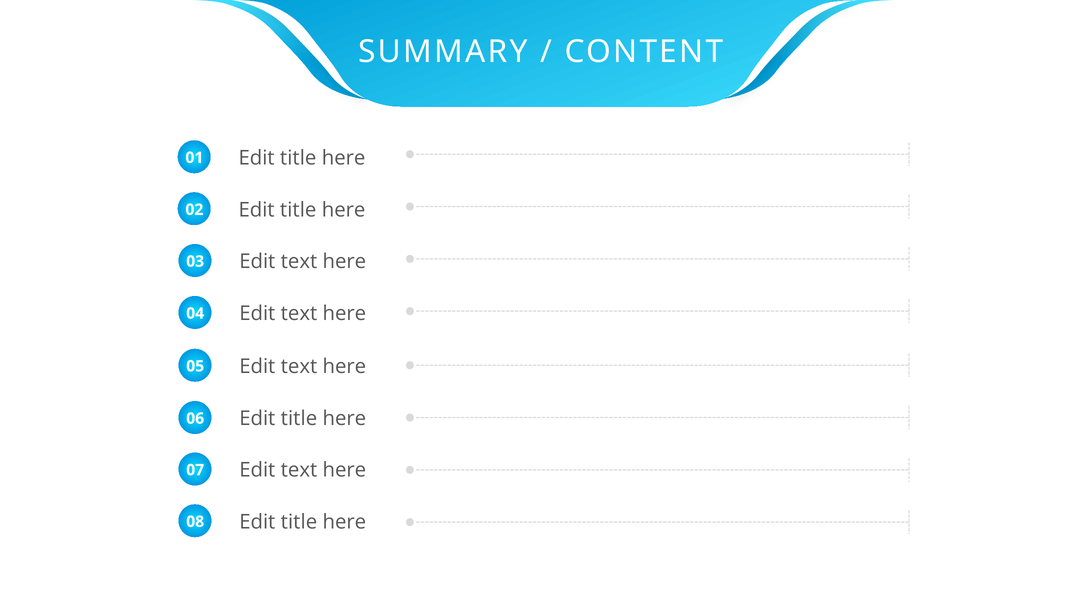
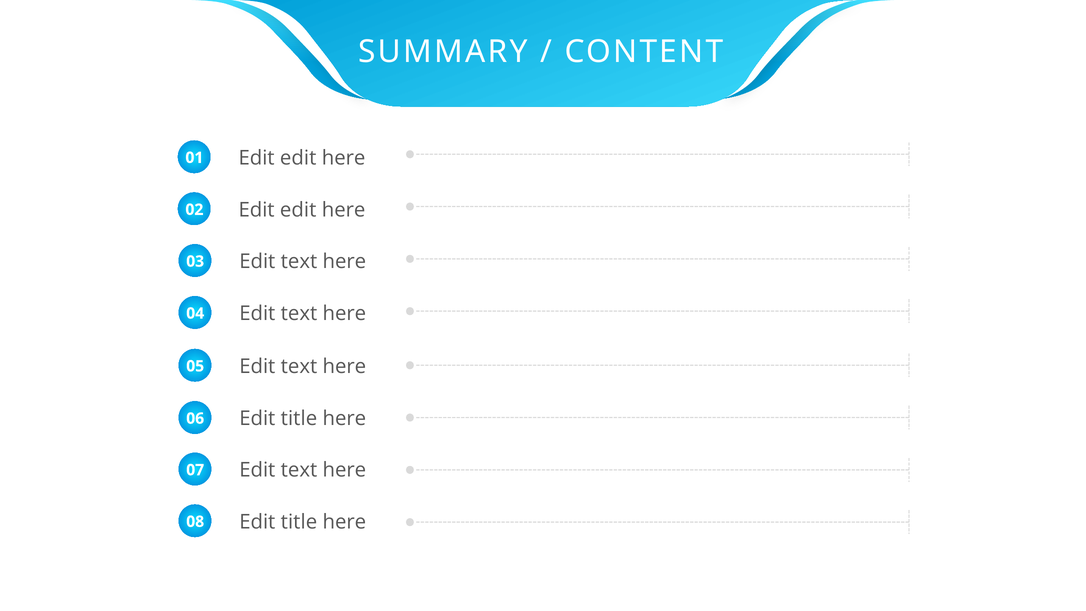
title at (298, 158): title -> edit
title at (298, 210): title -> edit
